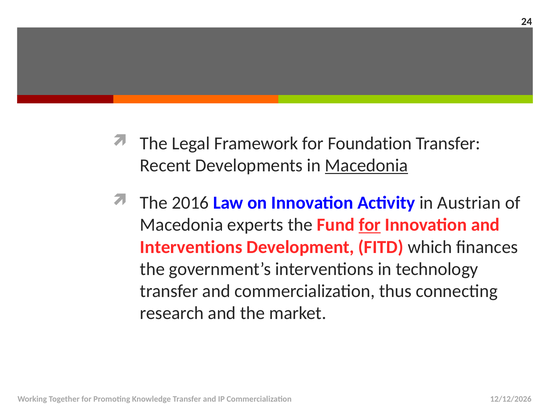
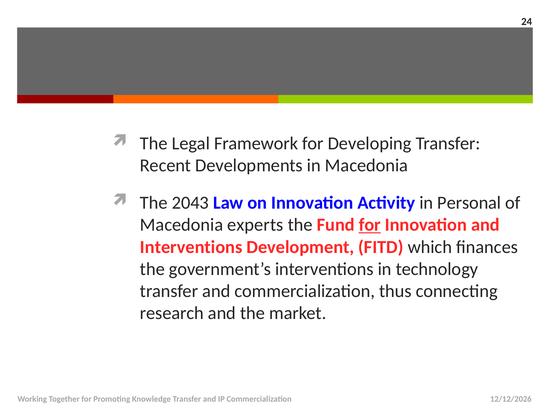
Foundation: Foundation -> Developing
Macedonia at (367, 165) underline: present -> none
2016: 2016 -> 2043
Austrian: Austrian -> Personal
